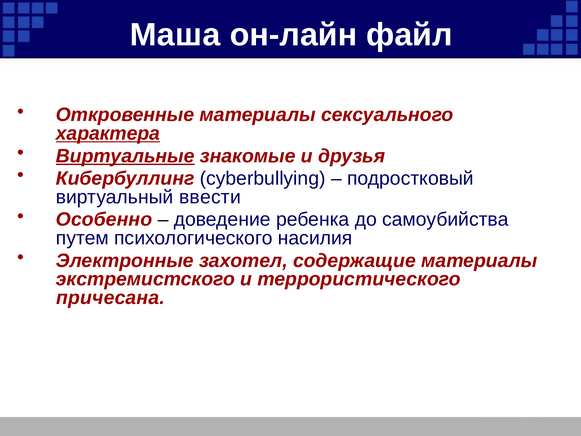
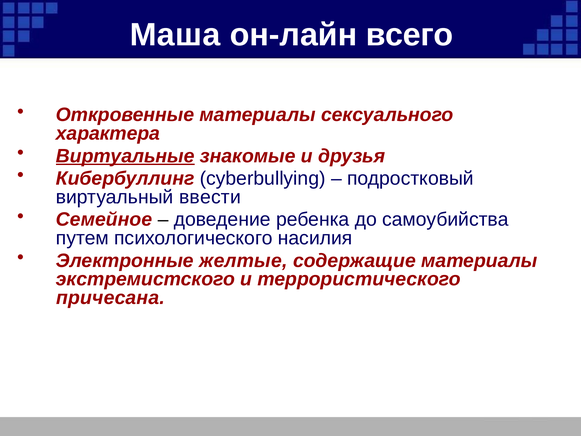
файл: файл -> всего
характера underline: present -> none
Особенно: Особенно -> Семейное
захотел: захотел -> желтые
